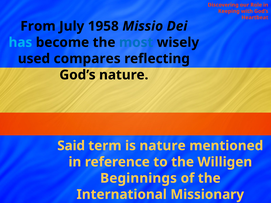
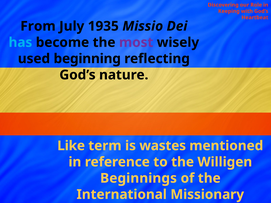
1958: 1958 -> 1935
most colour: blue -> purple
compares: compares -> beginning
Said: Said -> Like
is nature: nature -> wastes
